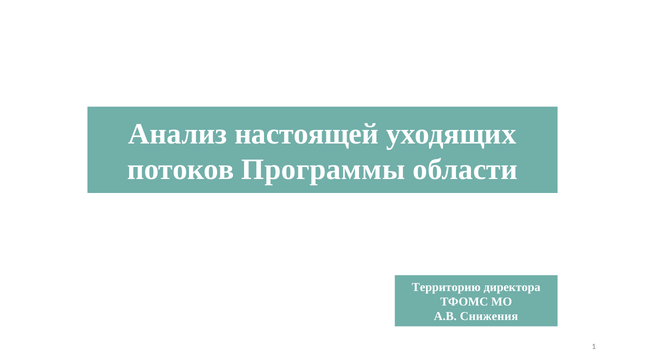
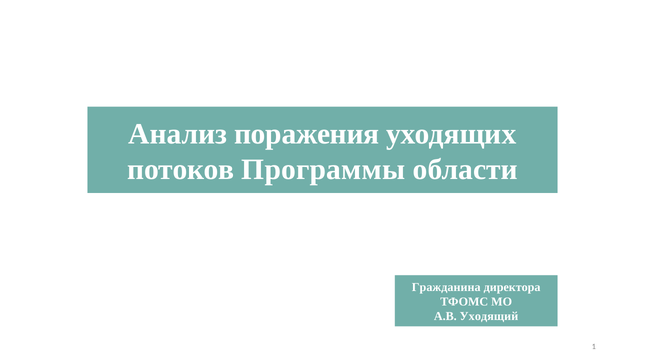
настоящей: настоящей -> поражения
Территорию: Территорию -> Гражданина
Снижения: Снижения -> Уходящий
